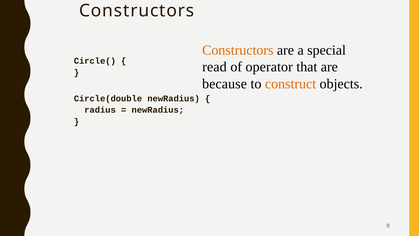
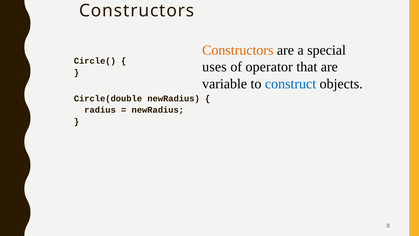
read: read -> uses
because: because -> variable
construct colour: orange -> blue
